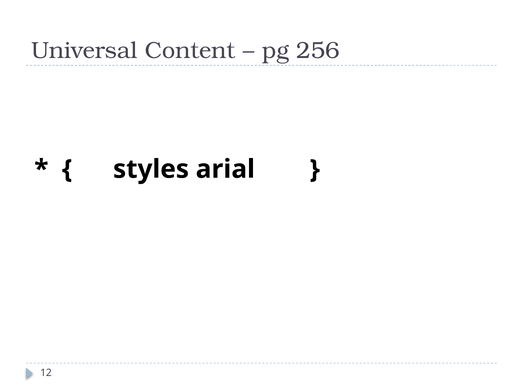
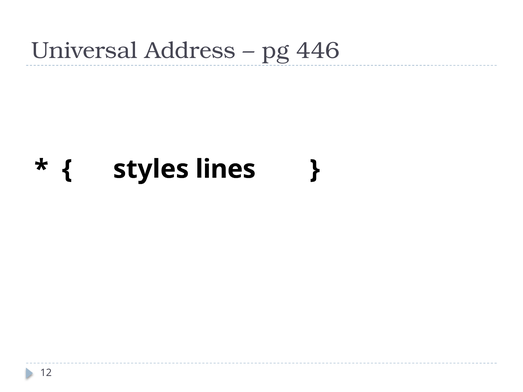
Content: Content -> Address
256: 256 -> 446
arial: arial -> lines
